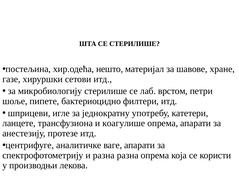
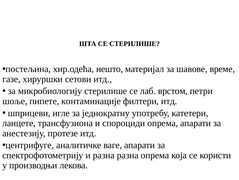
хране: хране -> време
бактериоцидно: бактериоцидно -> контаминације
коагулише: коагулише -> спороциди
